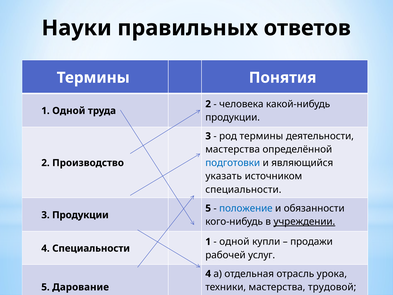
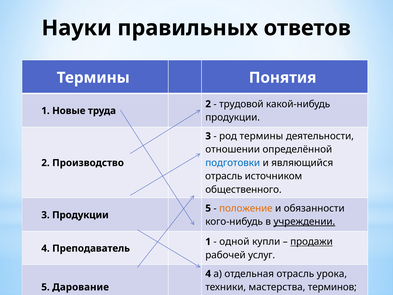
человека: человека -> трудовой
1 Одной: Одной -> Новые
мастерства at (233, 149): мастерства -> отношении
указать at (224, 176): указать -> отрасль
специальности at (243, 189): специальности -> общественного
положение colour: blue -> orange
продажи underline: none -> present
4 Специальности: Специальности -> Преподаватель
трудовой: трудовой -> терминов
